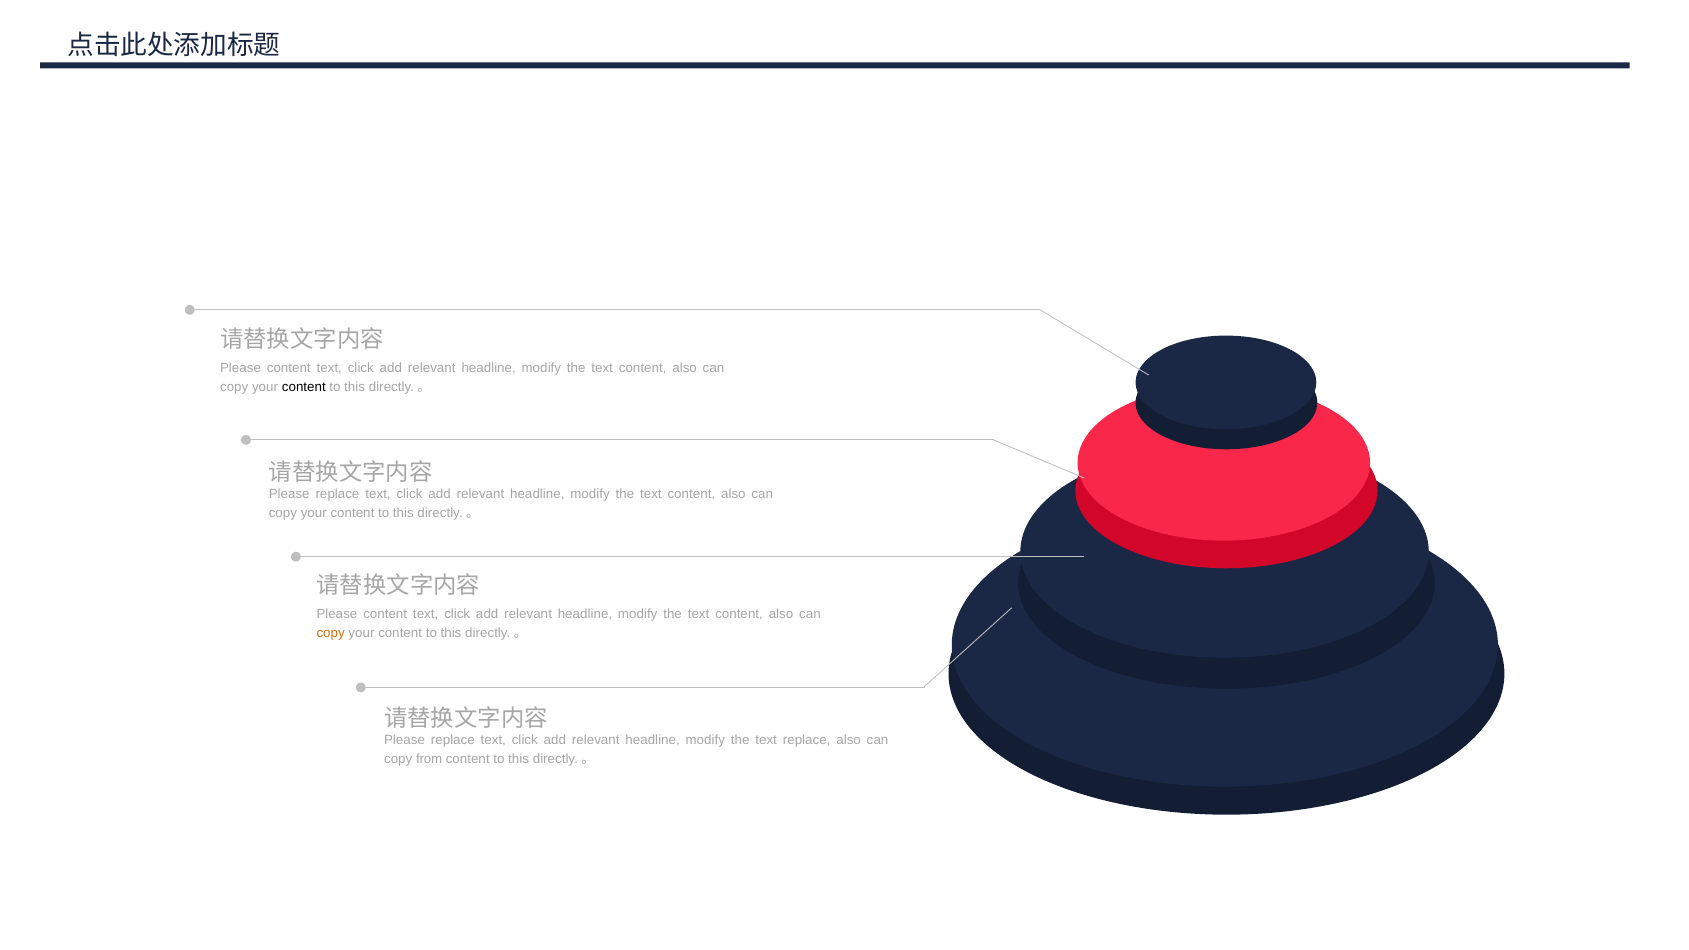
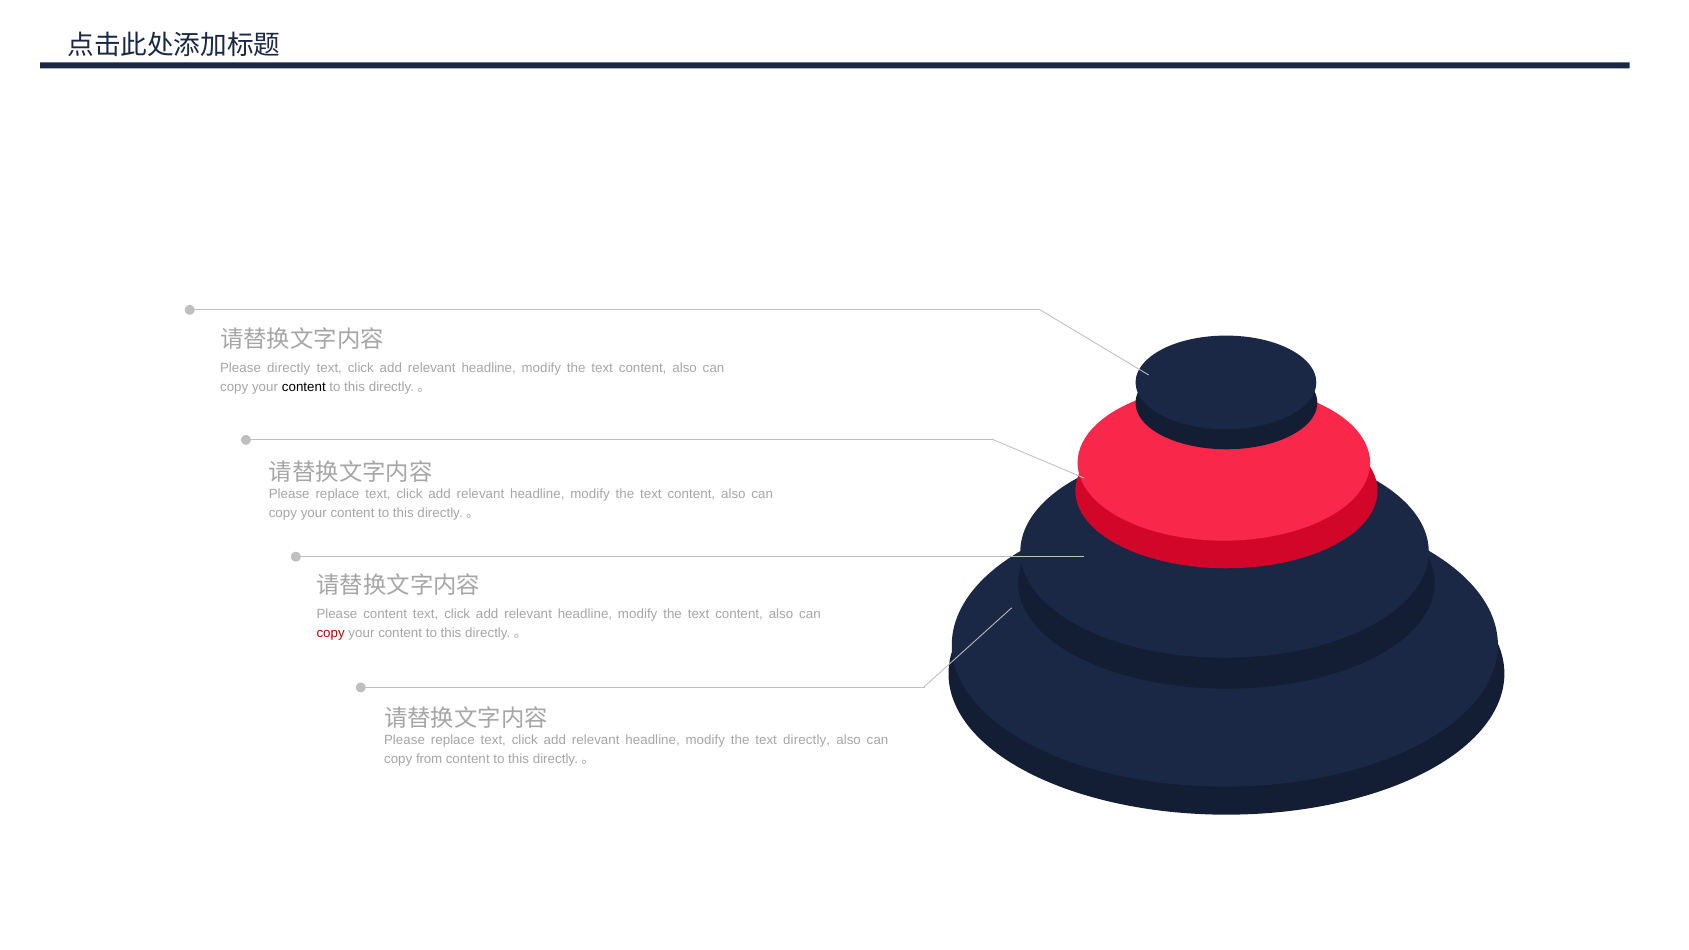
content at (289, 368): content -> directly
copy at (331, 633) colour: orange -> red
text replace: replace -> directly
